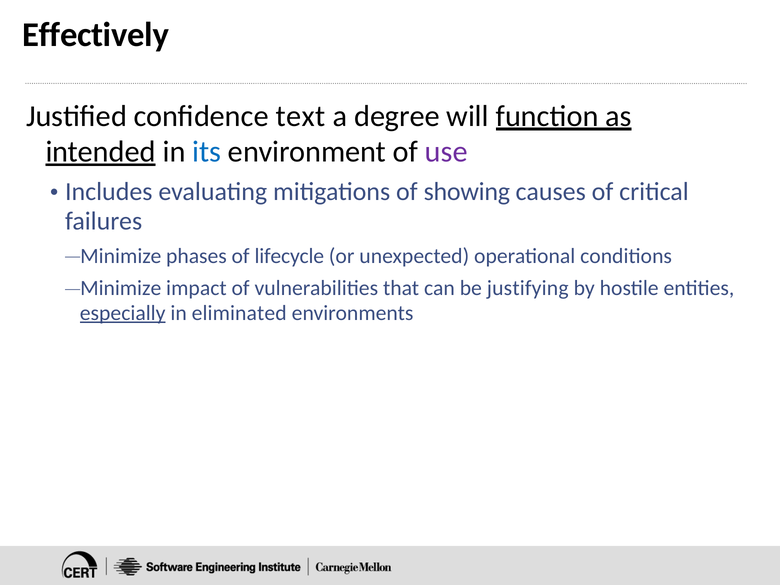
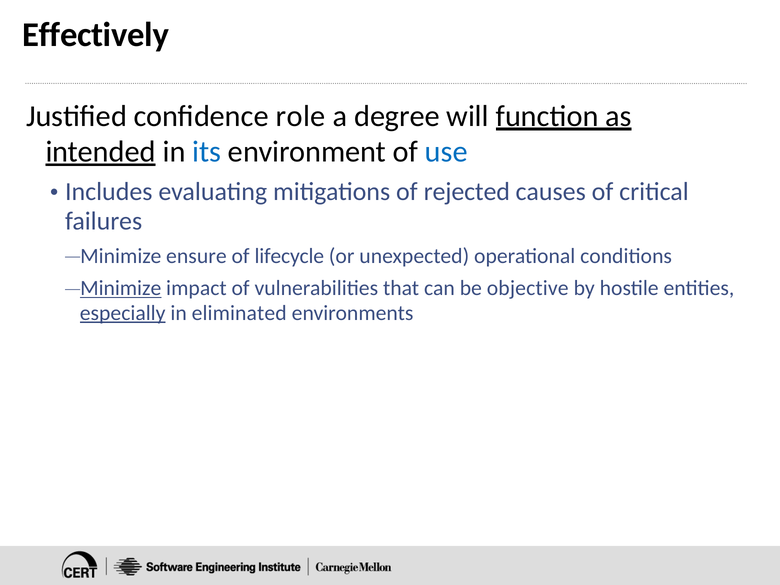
text: text -> role
use colour: purple -> blue
showing: showing -> rejected
phases: phases -> ensure
Minimize at (121, 288) underline: none -> present
justifying: justifying -> objective
